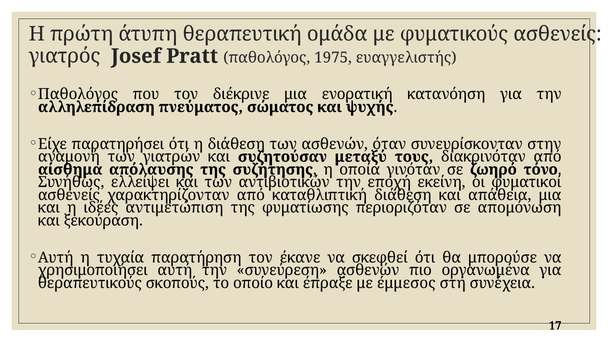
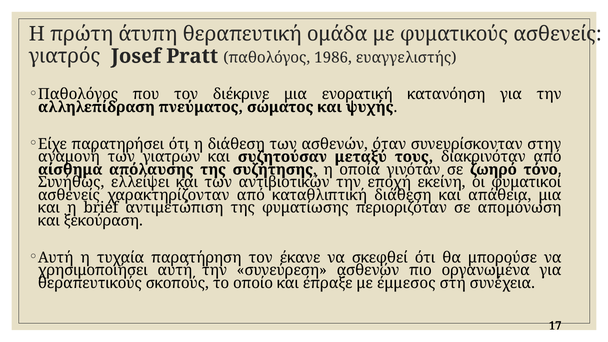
1975: 1975 -> 1986
ιδέες: ιδέες -> brief
